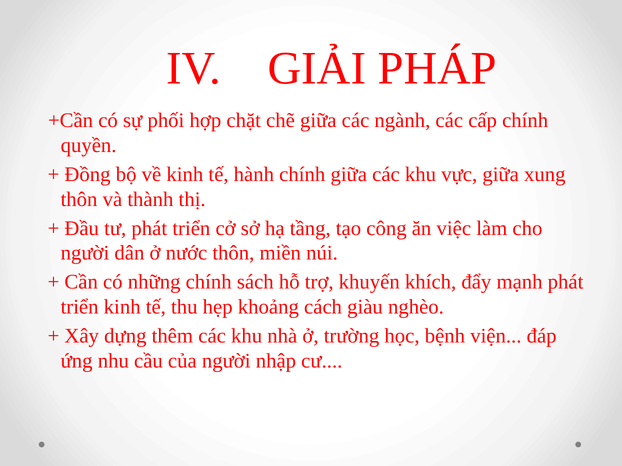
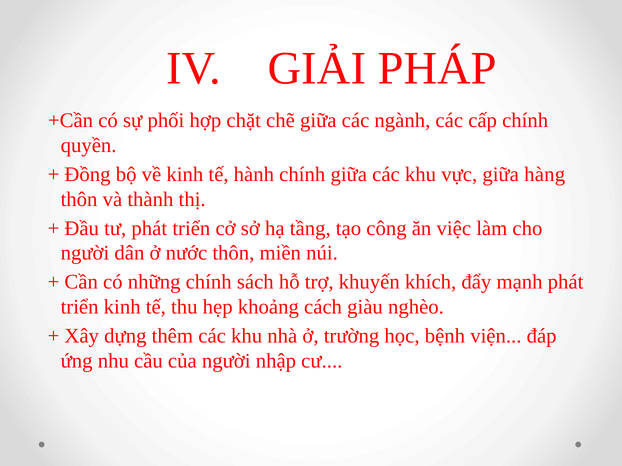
xung: xung -> hàng
